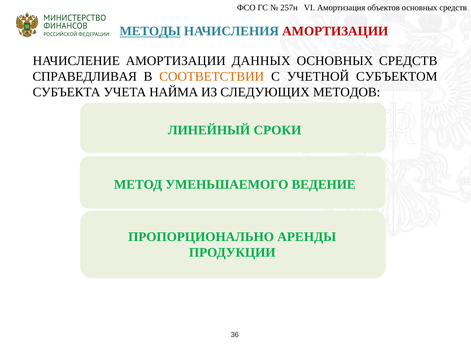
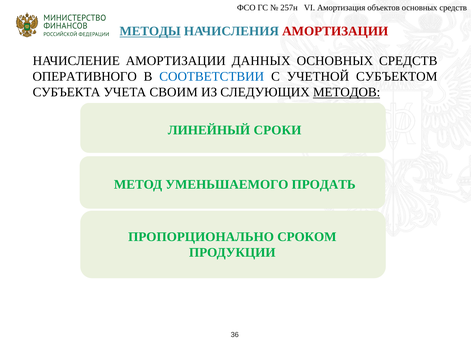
СПРАВЕДЛИВАЯ: СПРАВЕДЛИВАЯ -> ОПЕРАТИВНОГО
СООТВЕТСТВИИ colour: orange -> blue
НАЙМА: НАЙМА -> СВОИМ
МЕТОДОВ underline: none -> present
ВЕДЕНИЕ: ВЕДЕНИЕ -> ПРОДАТЬ
АРЕНДЫ: АРЕНДЫ -> СРОКОМ
